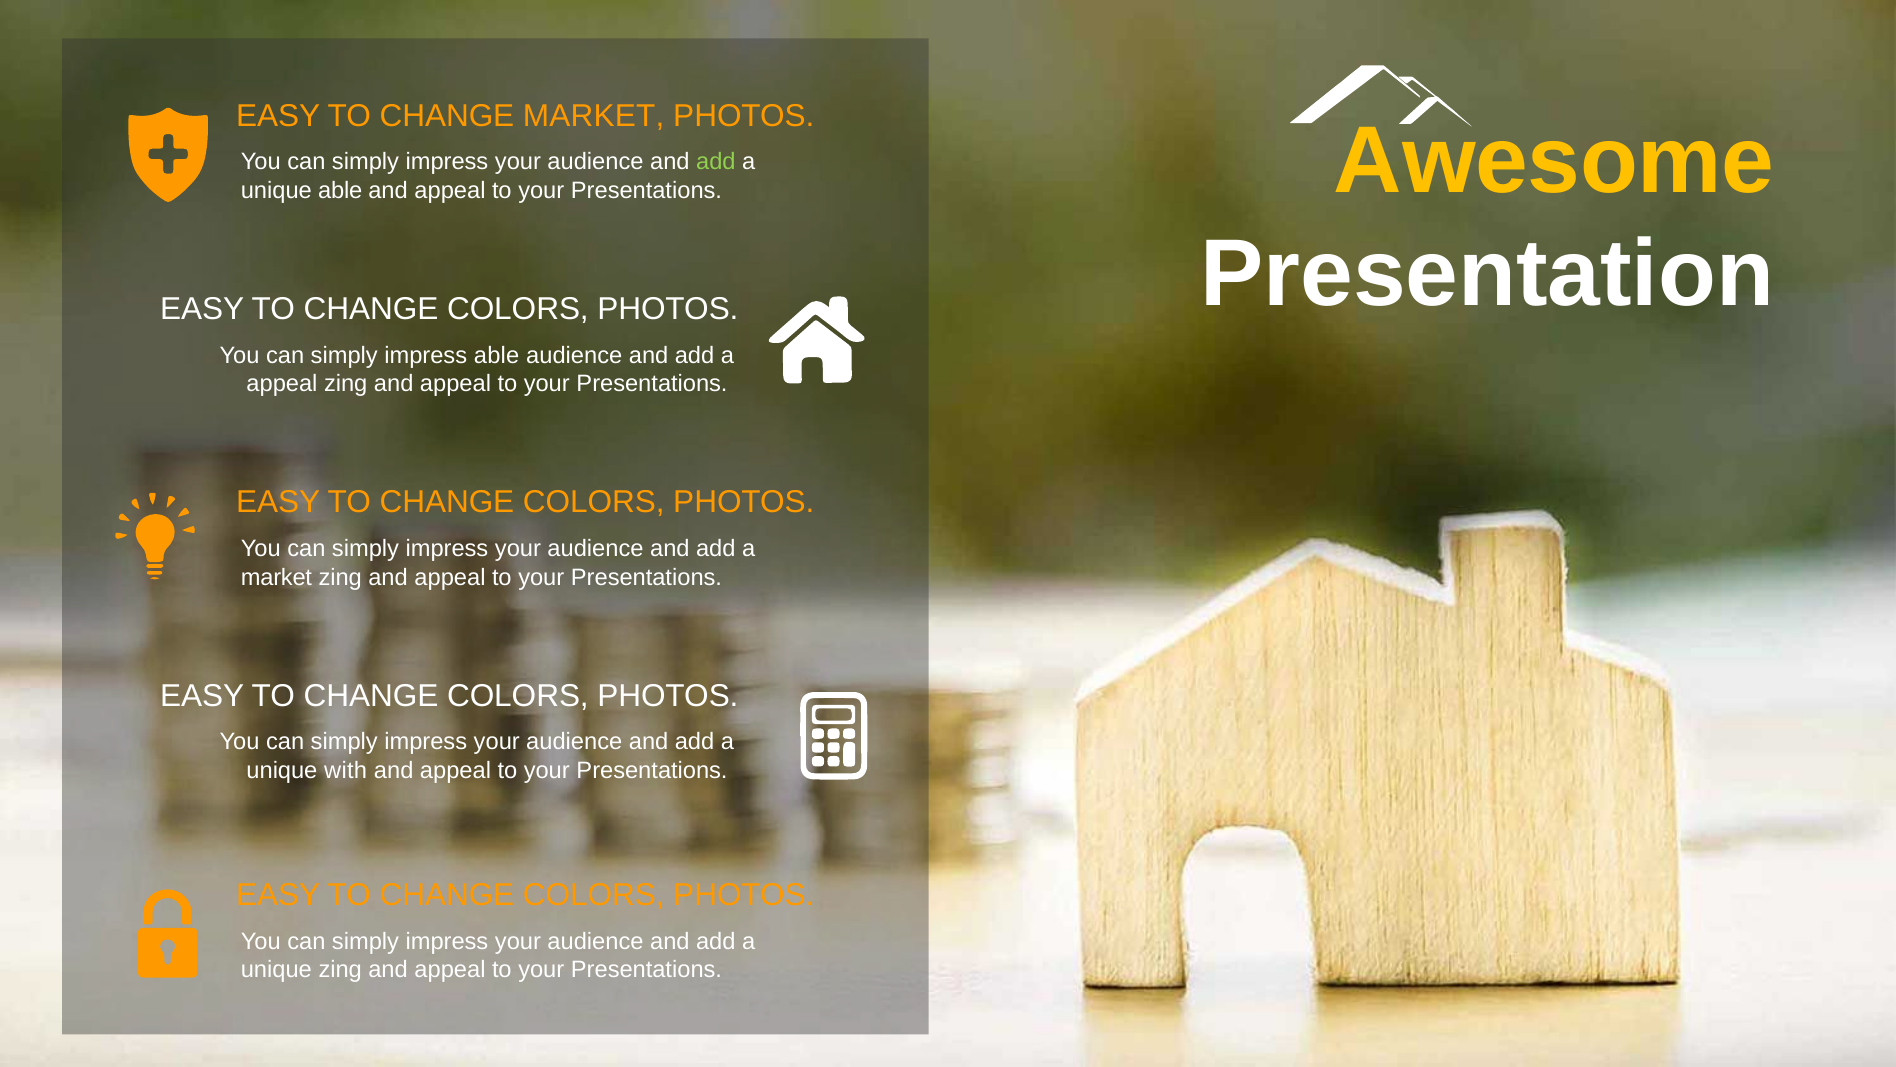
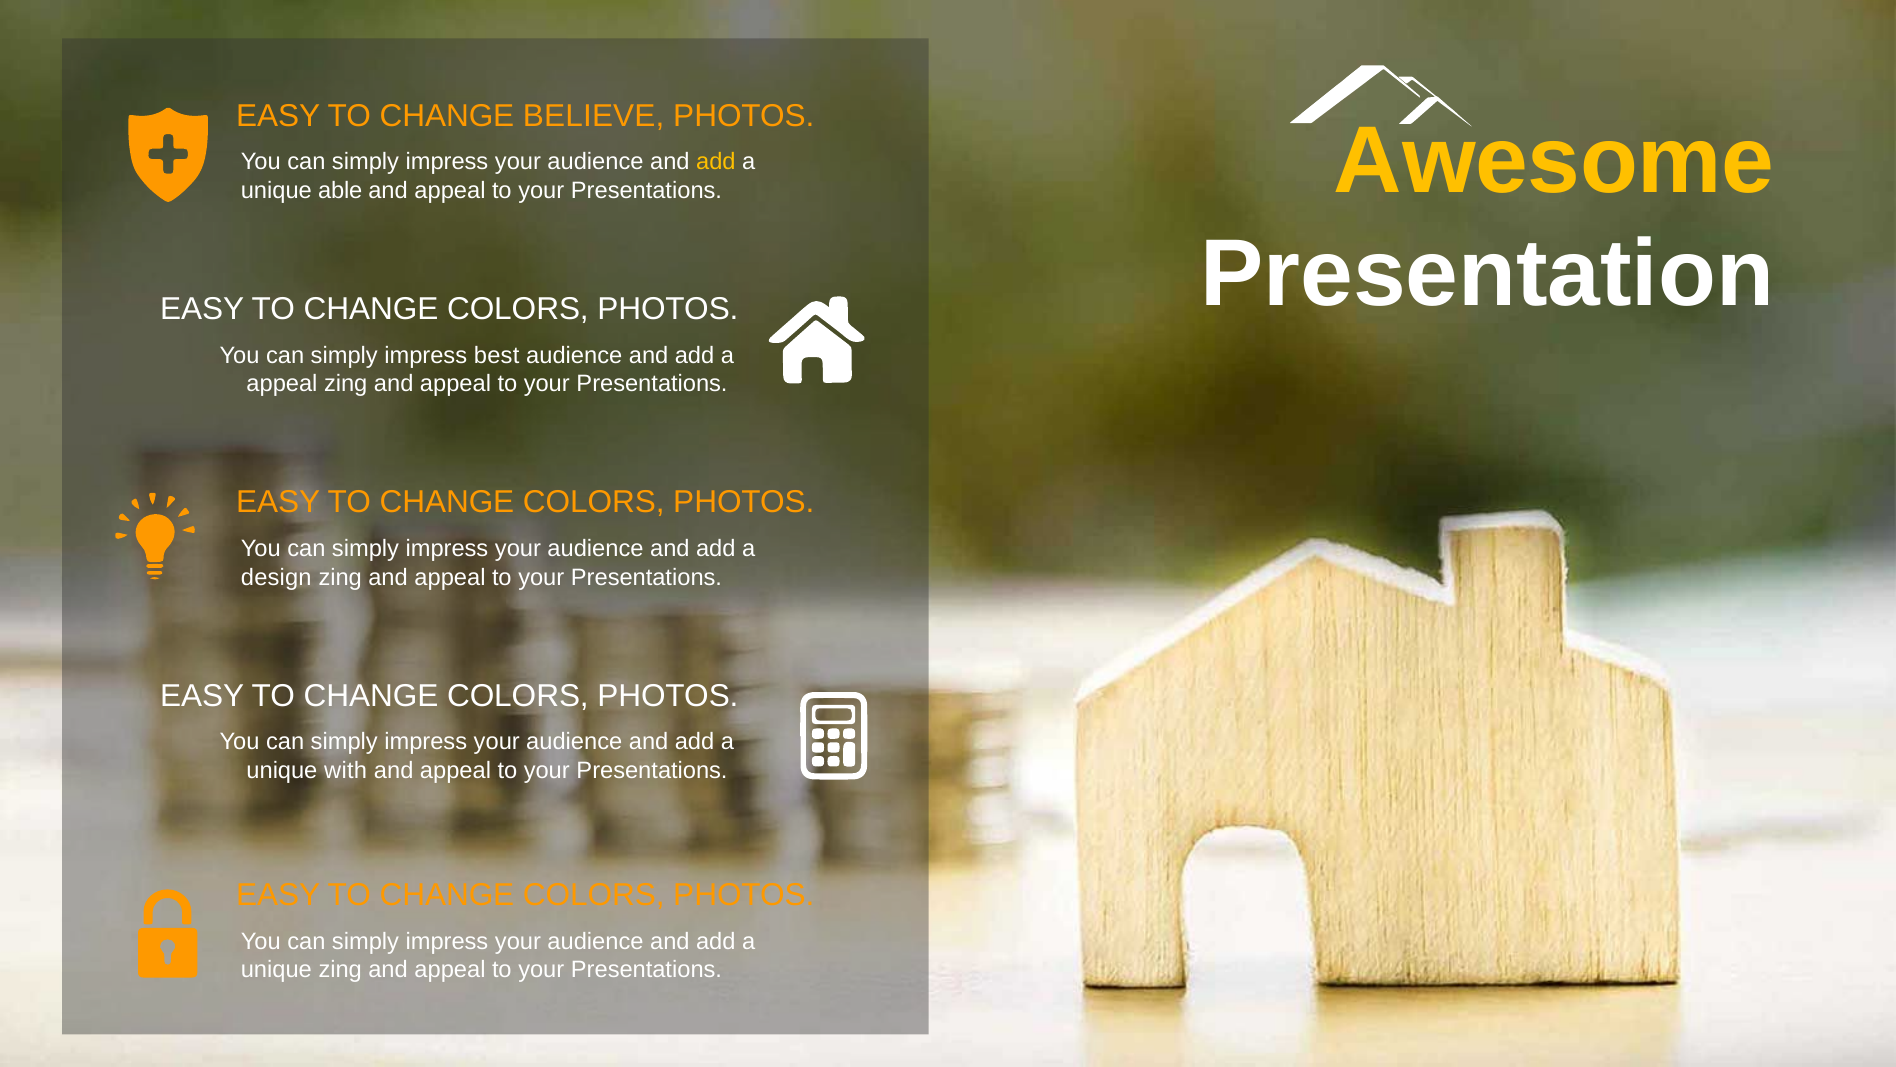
CHANGE MARKET: MARKET -> BELIEVE
add at (716, 162) colour: light green -> yellow
impress able: able -> best
market at (276, 577): market -> design
